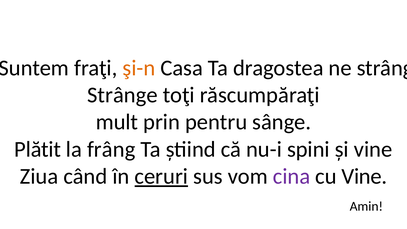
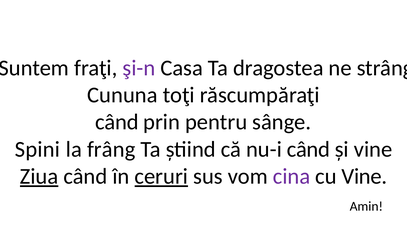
şi-n colour: orange -> purple
Strânge at (122, 95): Strânge -> Cununa
mult at (117, 122): mult -> când
Plătit: Plătit -> Spini
nu-i spini: spini -> când
Ziua underline: none -> present
